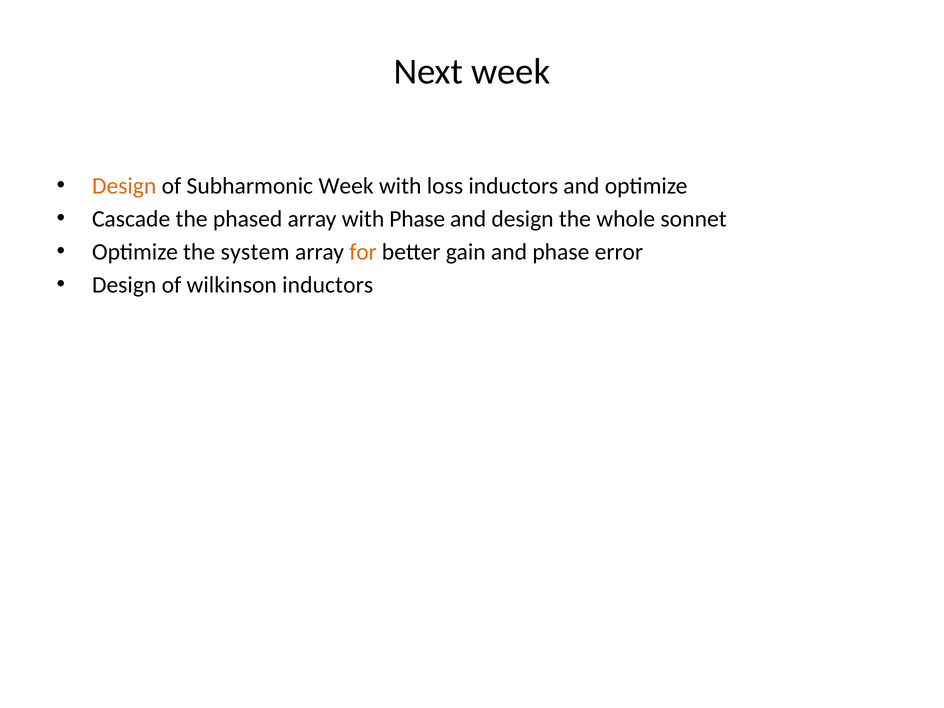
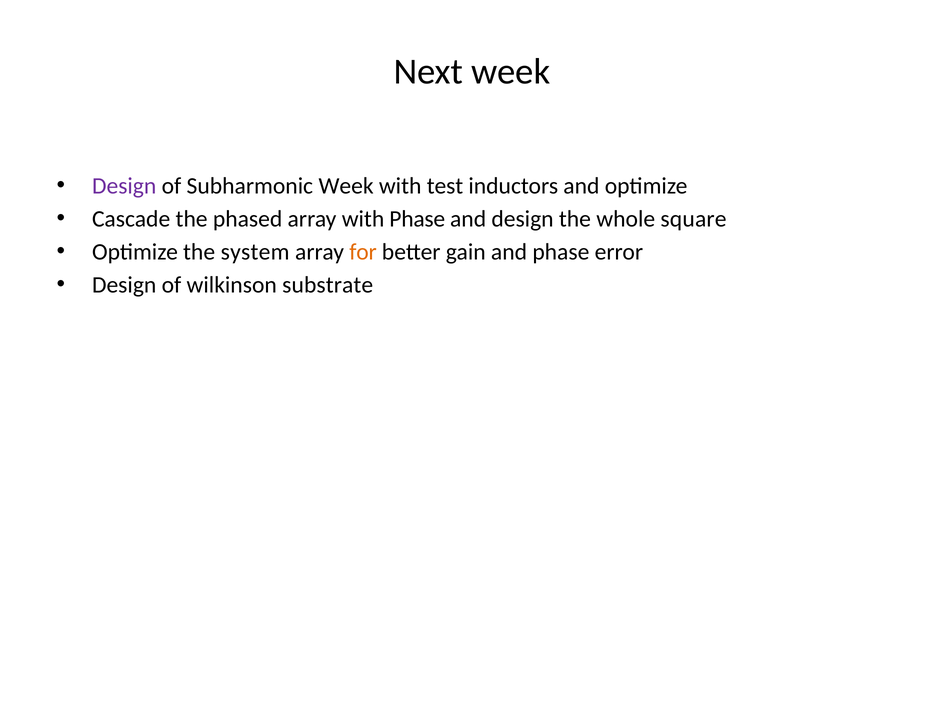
Design at (124, 186) colour: orange -> purple
loss: loss -> test
sonnet: sonnet -> square
wilkinson inductors: inductors -> substrate
